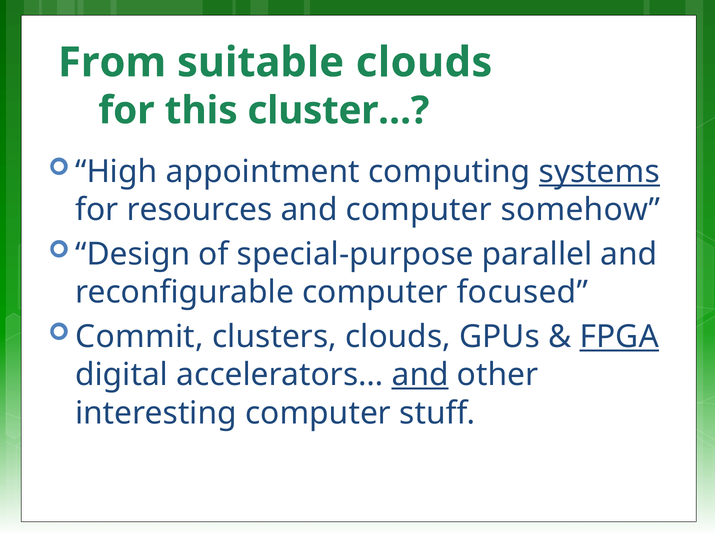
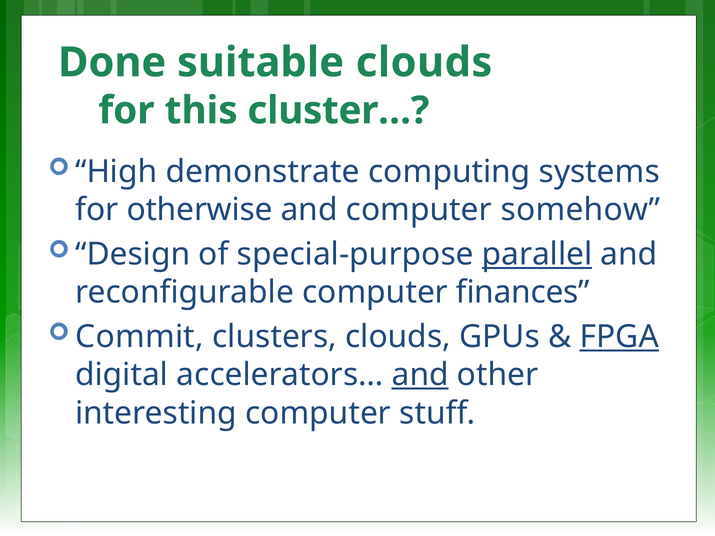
From: From -> Done
appointment: appointment -> demonstrate
systems underline: present -> none
resources: resources -> otherwise
parallel underline: none -> present
focused: focused -> finances
